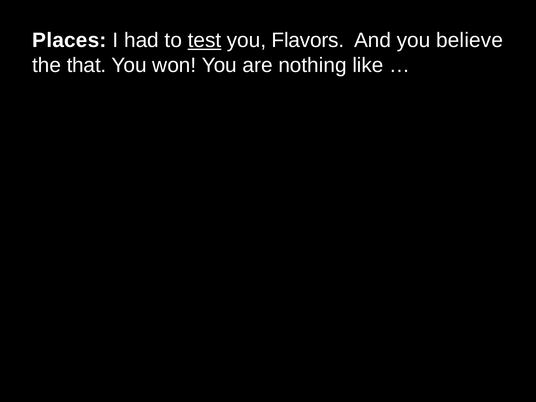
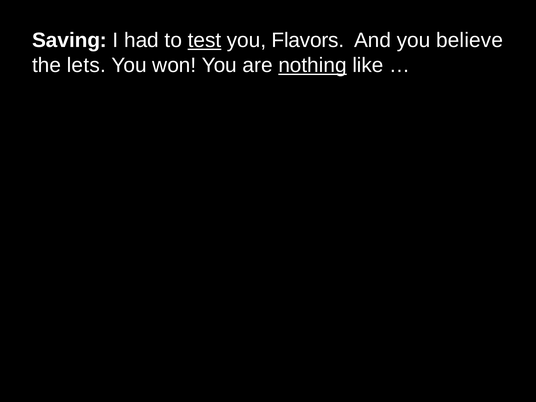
Places: Places -> Saving
that: that -> lets
nothing underline: none -> present
